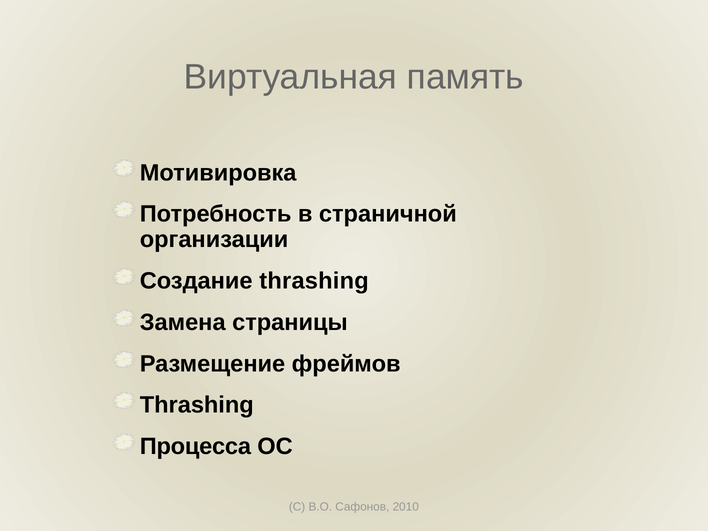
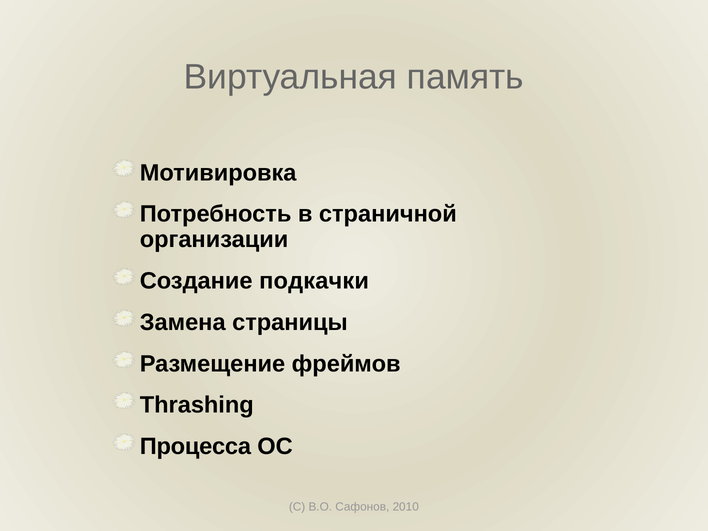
Создание thrashing: thrashing -> подкачки
